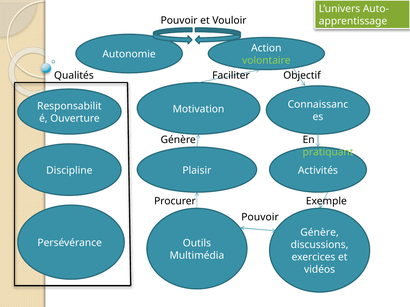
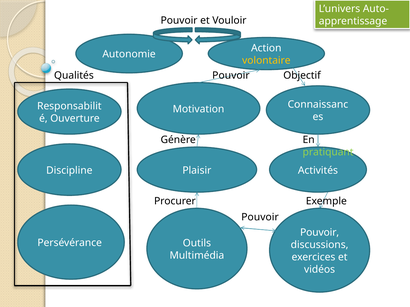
volontaire colour: light green -> yellow
Faciliter at (231, 75): Faciliter -> Pouvoir
Génère at (320, 233): Génère -> Pouvoir
